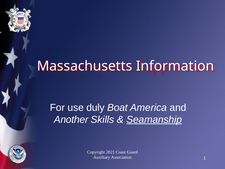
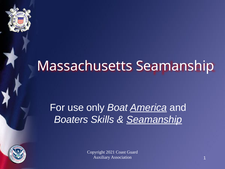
Massachusetts Information: Information -> Seamanship
duly: duly -> only
America underline: none -> present
Another: Another -> Boaters
